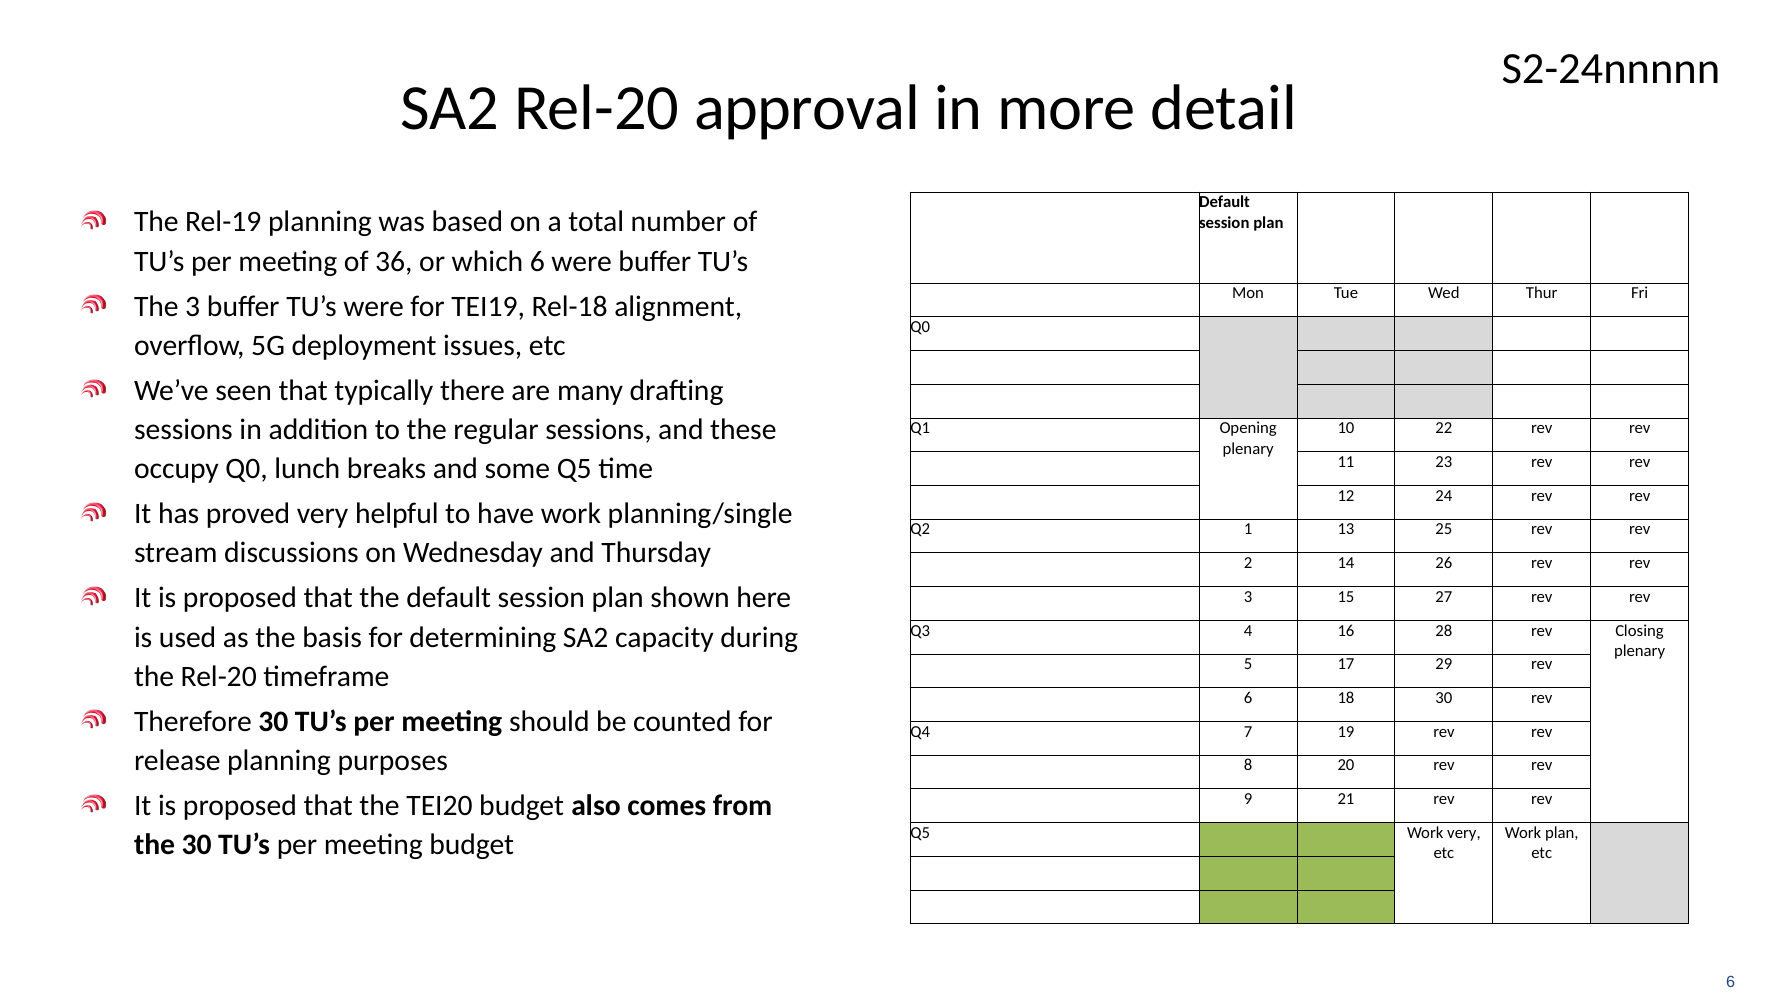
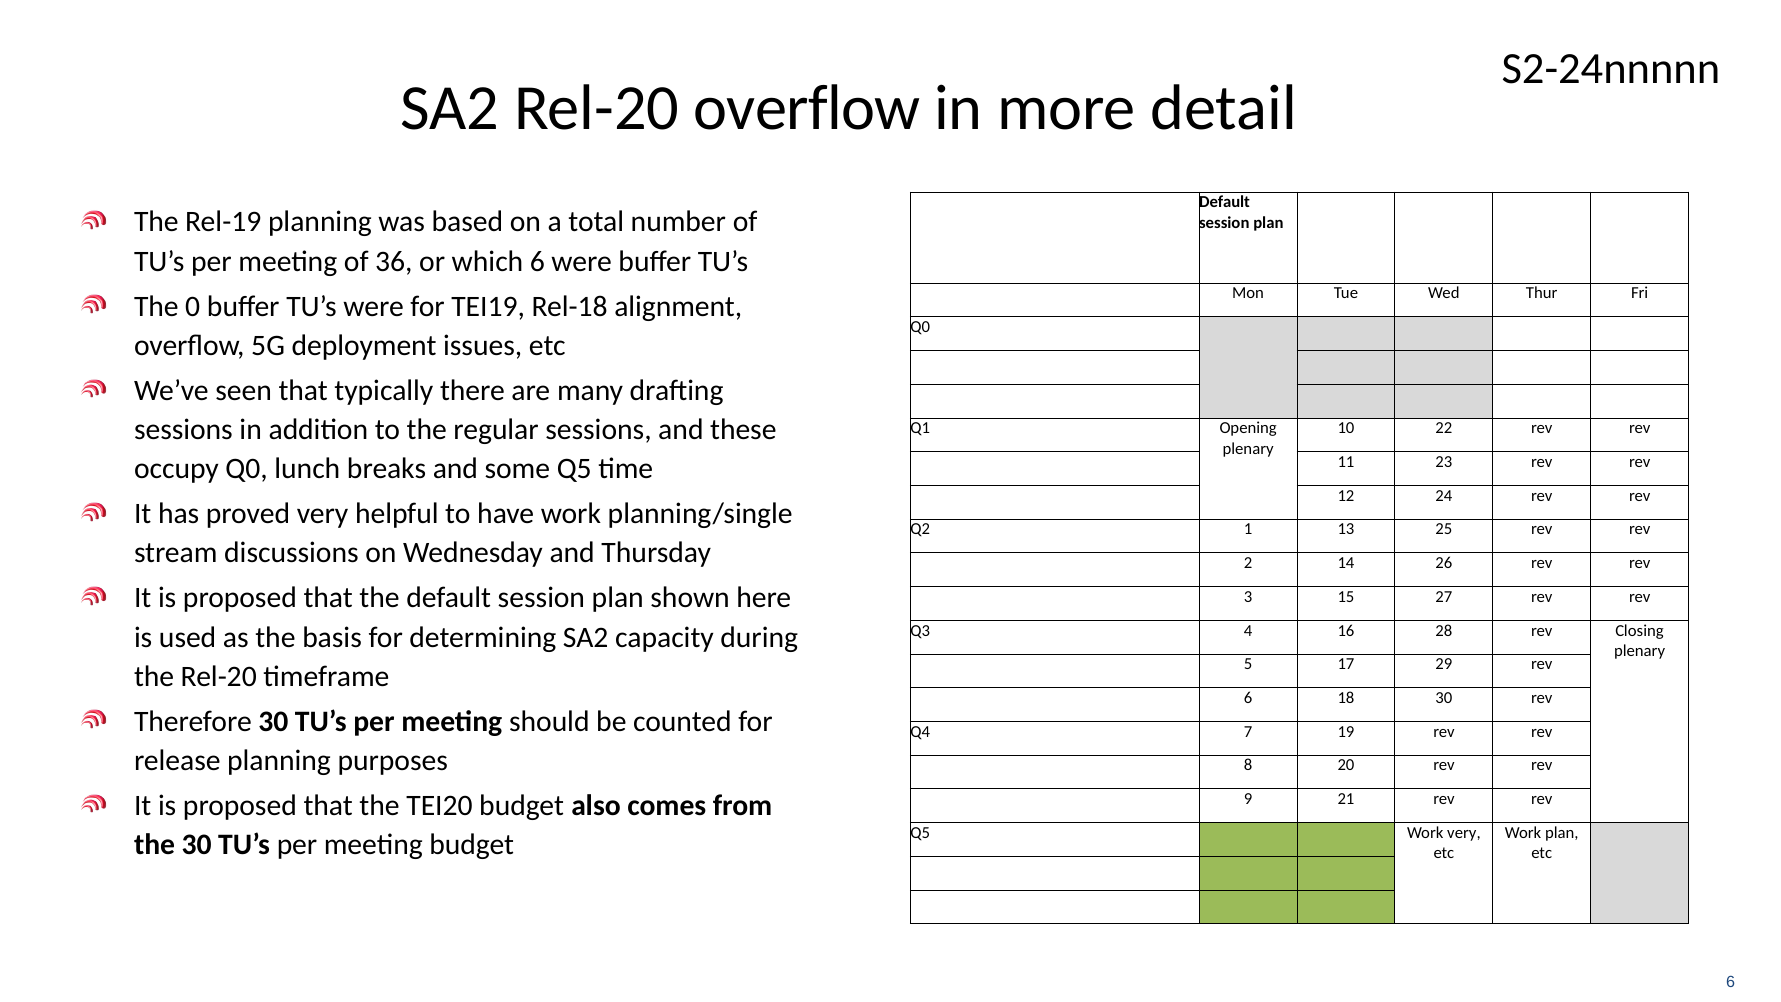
Rel-20 approval: approval -> overflow
The 3: 3 -> 0
